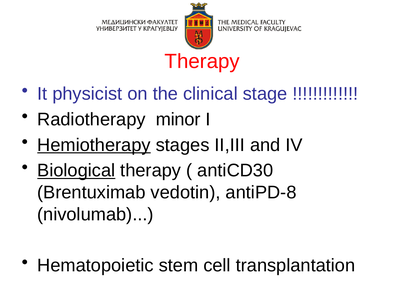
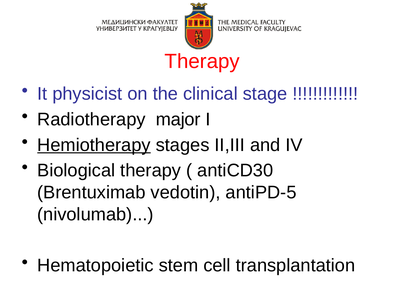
minor: minor -> major
Biological underline: present -> none
antiPD-8: antiPD-8 -> antiPD-5
